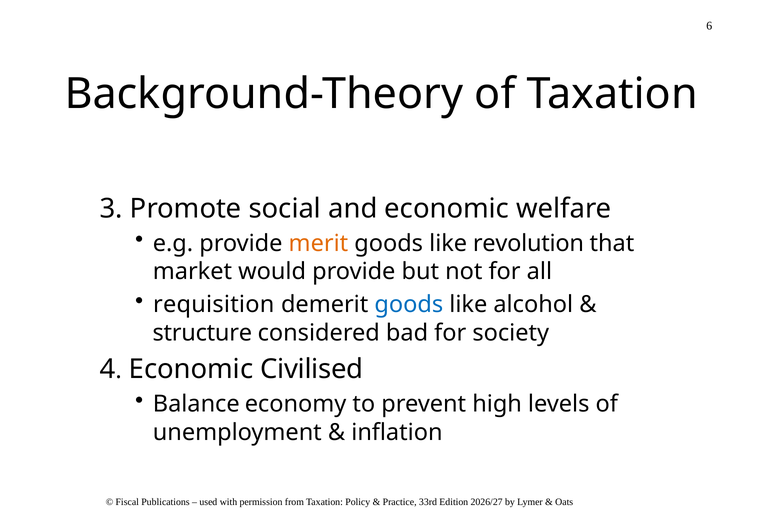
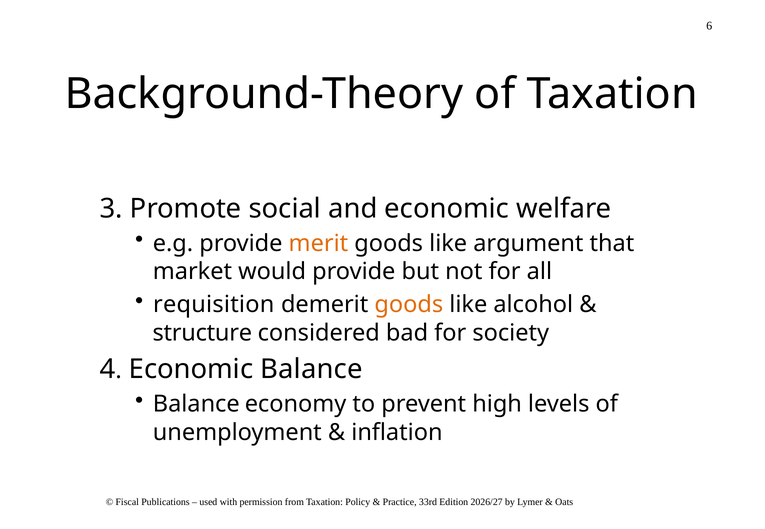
revolution: revolution -> argument
goods at (409, 305) colour: blue -> orange
Economic Civilised: Civilised -> Balance
